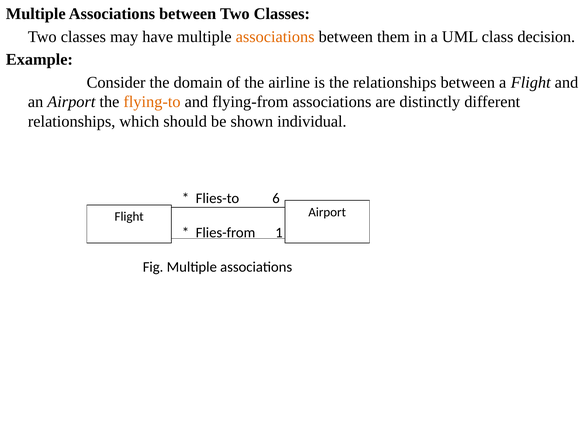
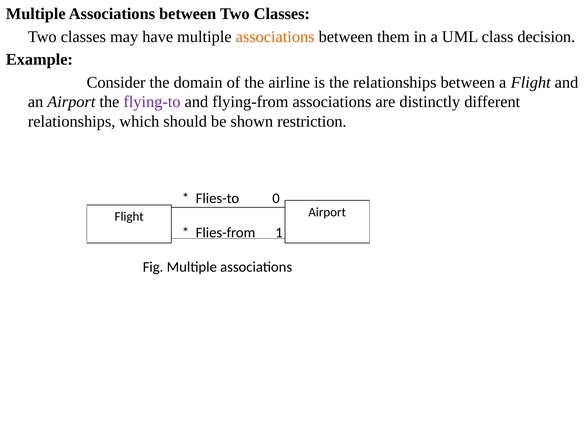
flying-to colour: orange -> purple
individual: individual -> restriction
6: 6 -> 0
